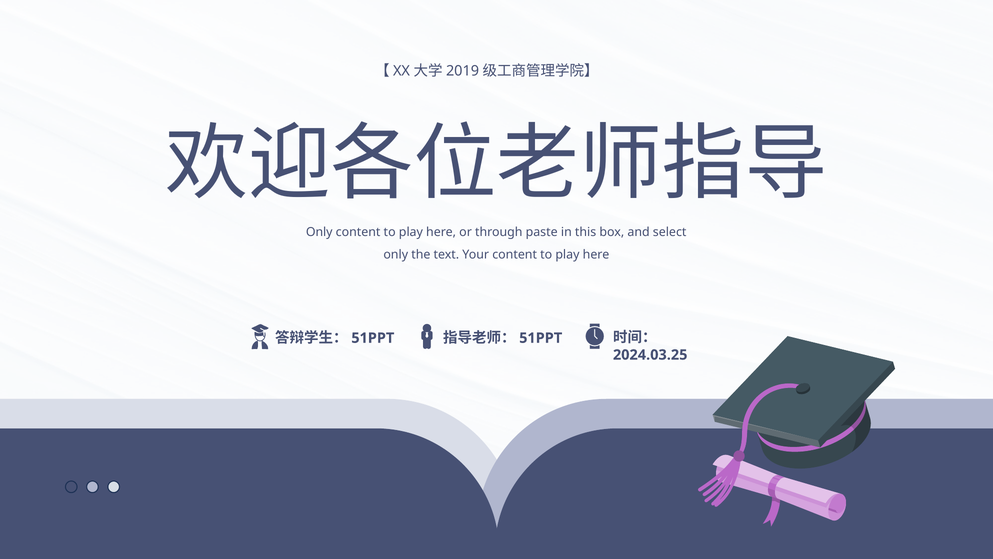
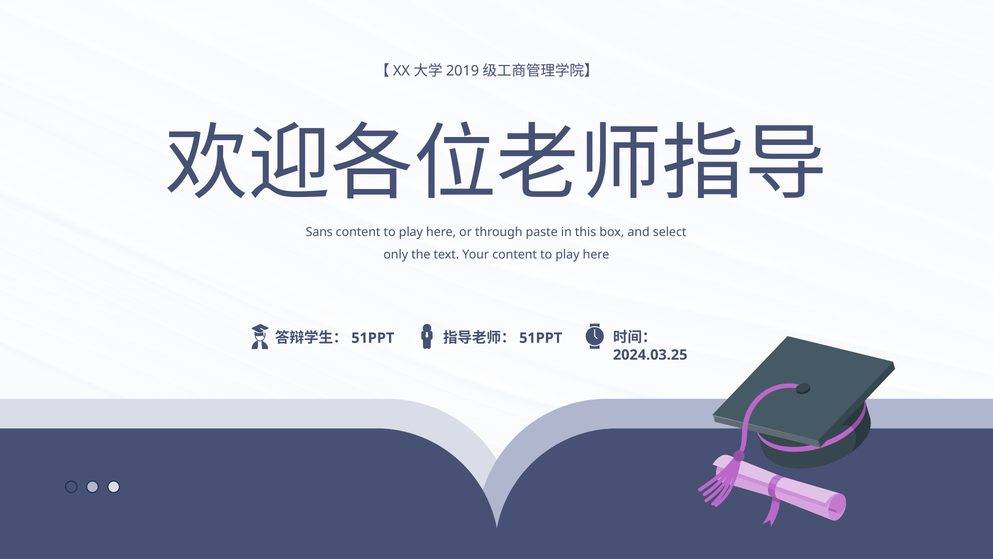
Only at (319, 232): Only -> Sans
